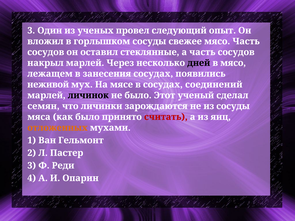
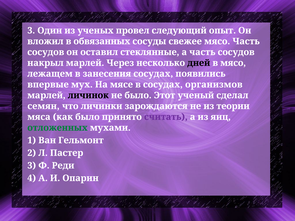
горлышком: горлышком -> обвязанных
неживой: неживой -> впервые
соединений: соединений -> организмов
из сосуды: сосуды -> теории
считать colour: red -> purple
отложенных colour: orange -> green
